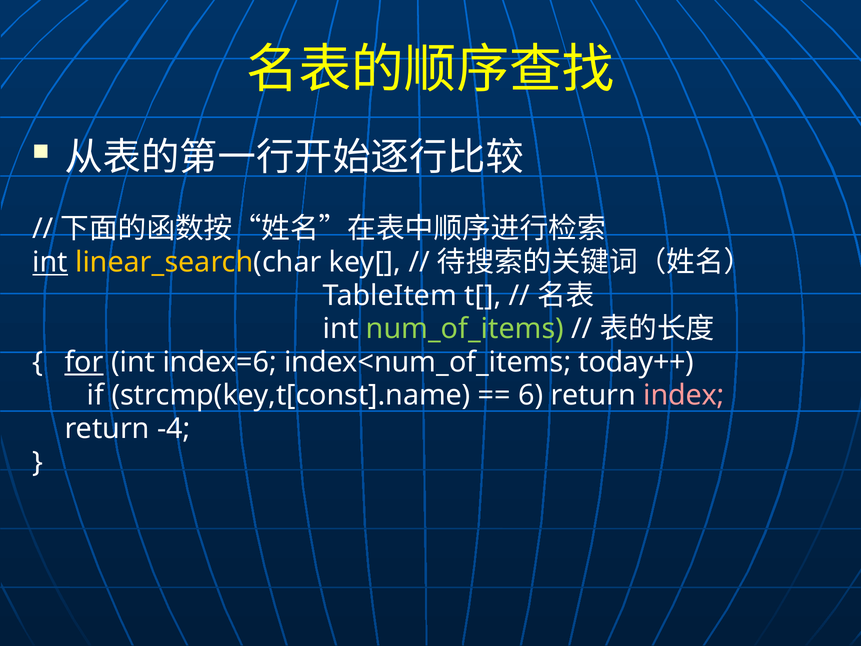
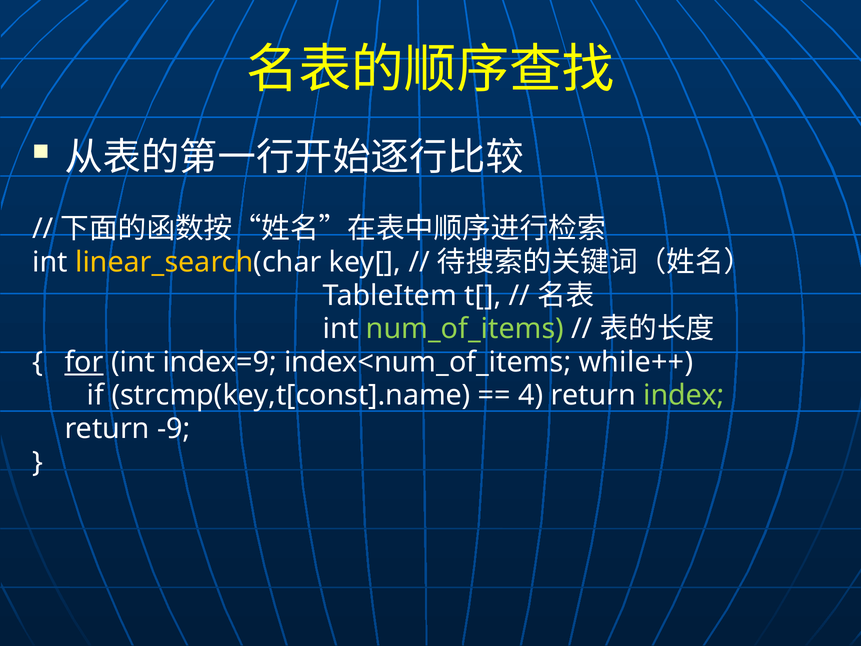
int at (50, 262) underline: present -> none
index=6: index=6 -> index=9
today++: today++ -> while++
6: 6 -> 4
index colour: pink -> light green
-4: -4 -> -9
